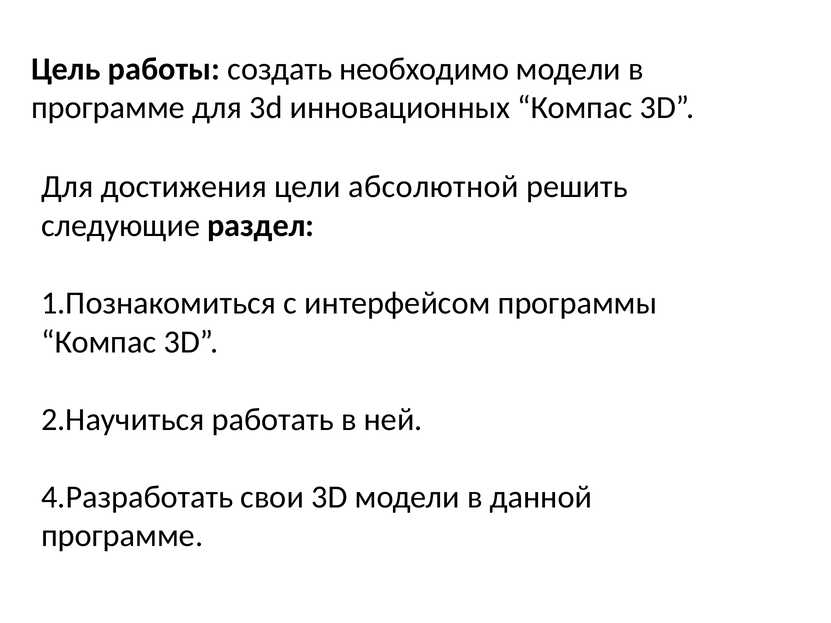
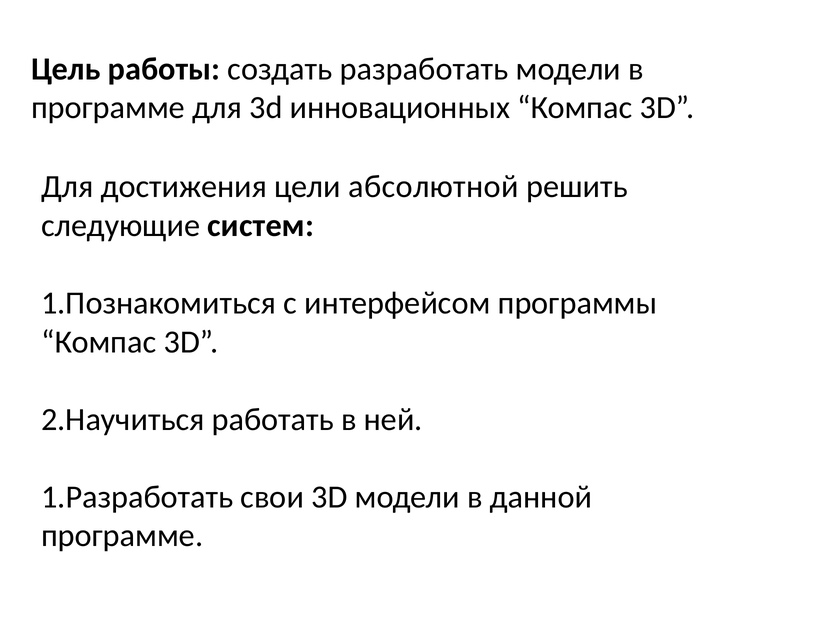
необходимо: необходимо -> разработать
раздел: раздел -> систем
4.Разработать: 4.Разработать -> 1.Разработать
